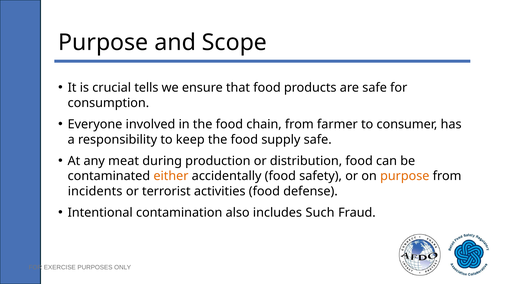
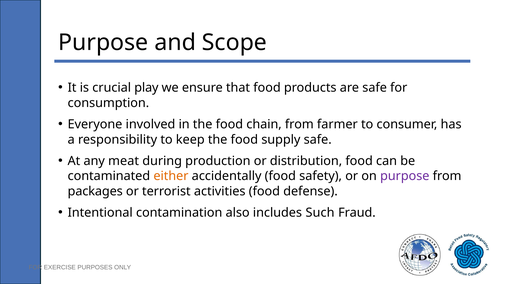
tells: tells -> play
purpose at (405, 176) colour: orange -> purple
incidents: incidents -> packages
